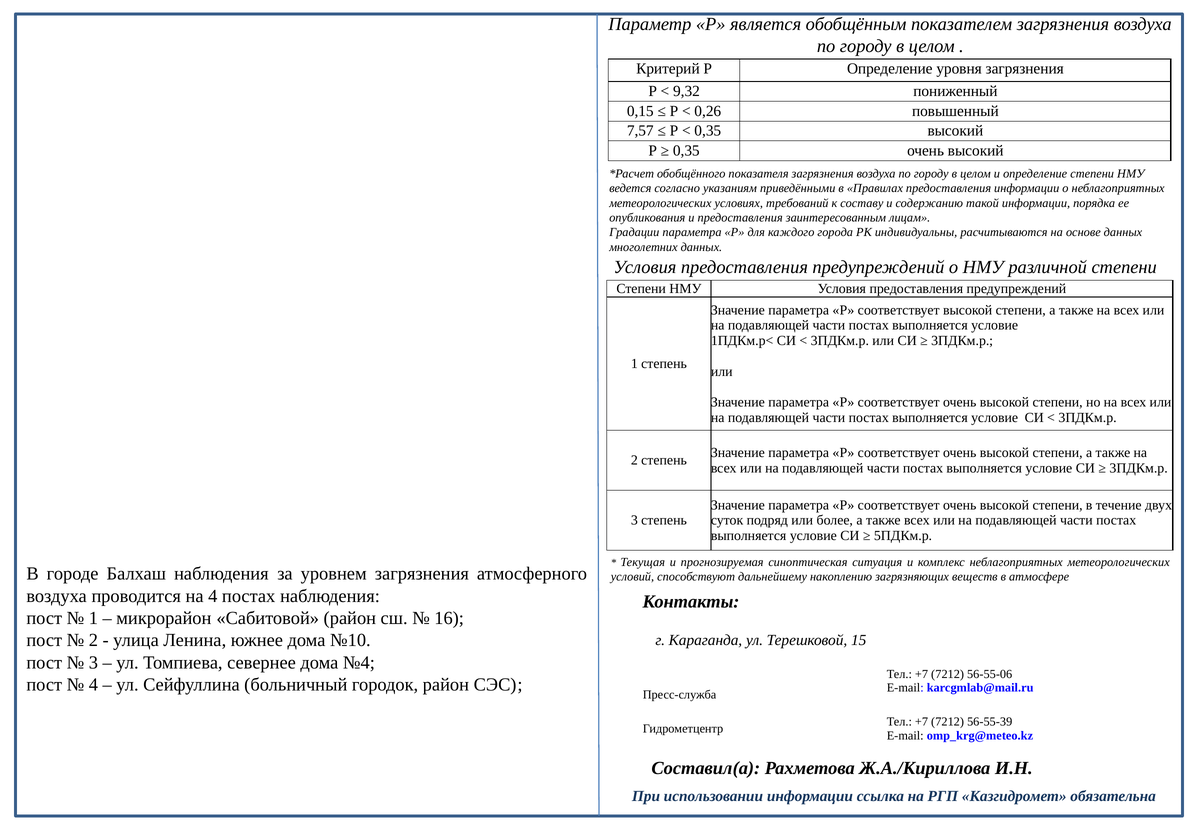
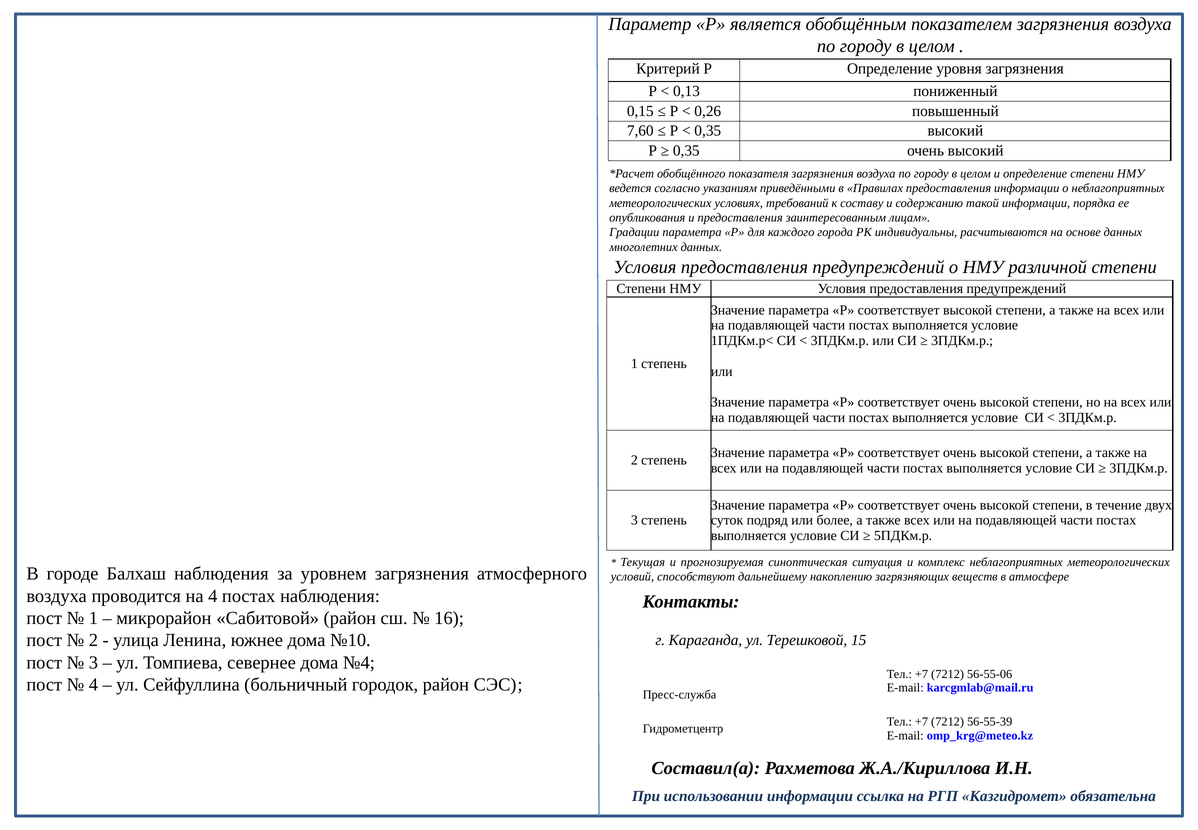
9,32: 9,32 -> 0,13
7,57: 7,57 -> 7,60
